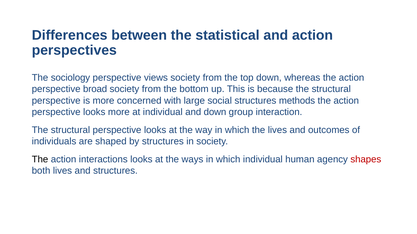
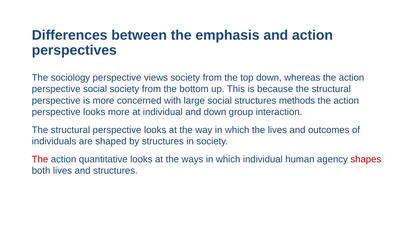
statistical: statistical -> emphasis
perspective broad: broad -> social
The at (40, 160) colour: black -> red
interactions: interactions -> quantitative
